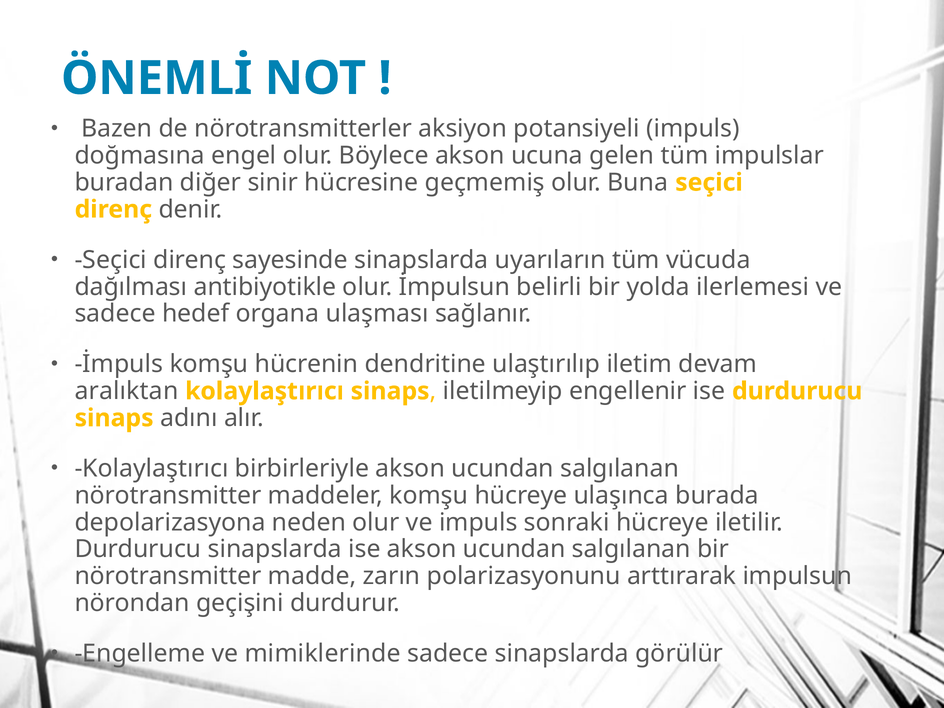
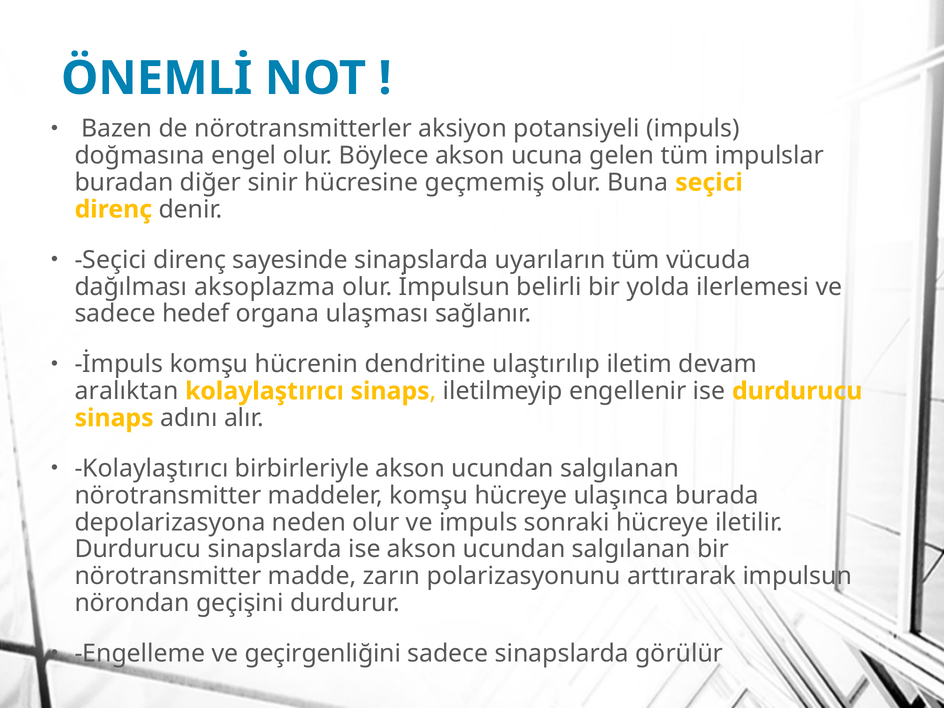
antibiyotikle: antibiyotikle -> aksoplazma
mimiklerinde: mimiklerinde -> geçirgenliğini
